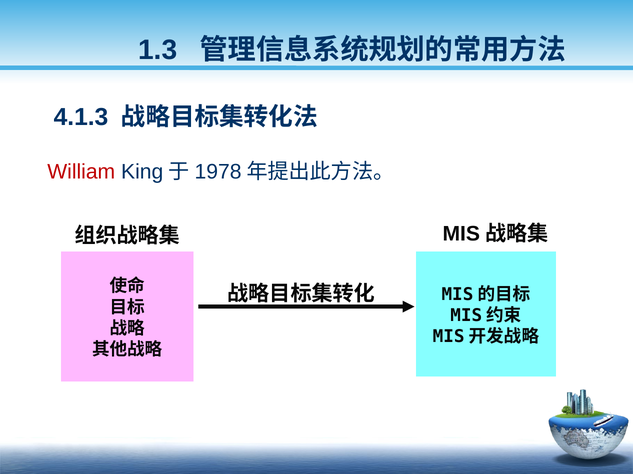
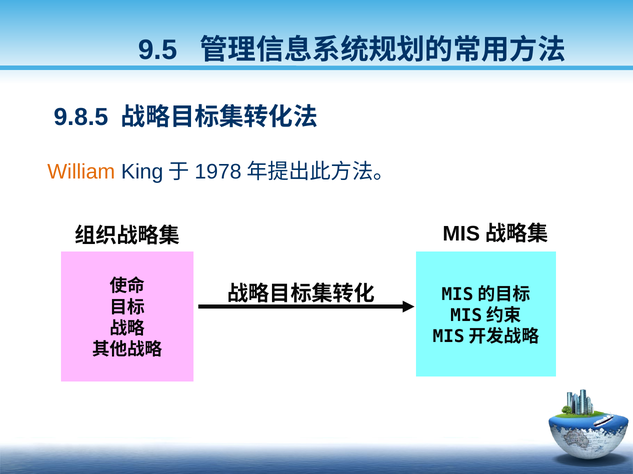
1.3: 1.3 -> 9.5
4.1.3: 4.1.3 -> 9.8.5
William colour: red -> orange
